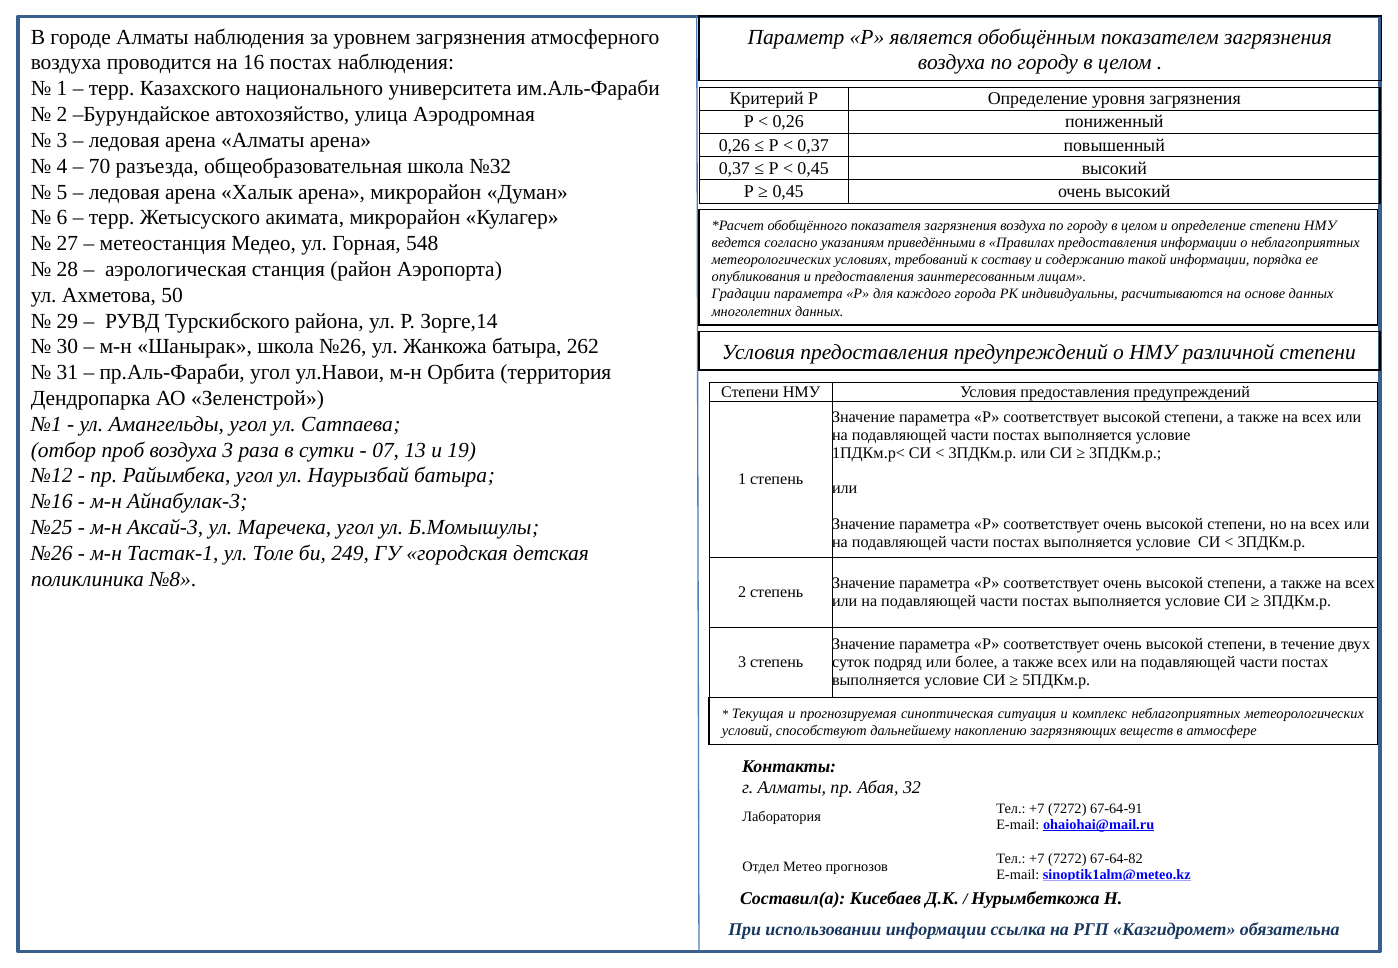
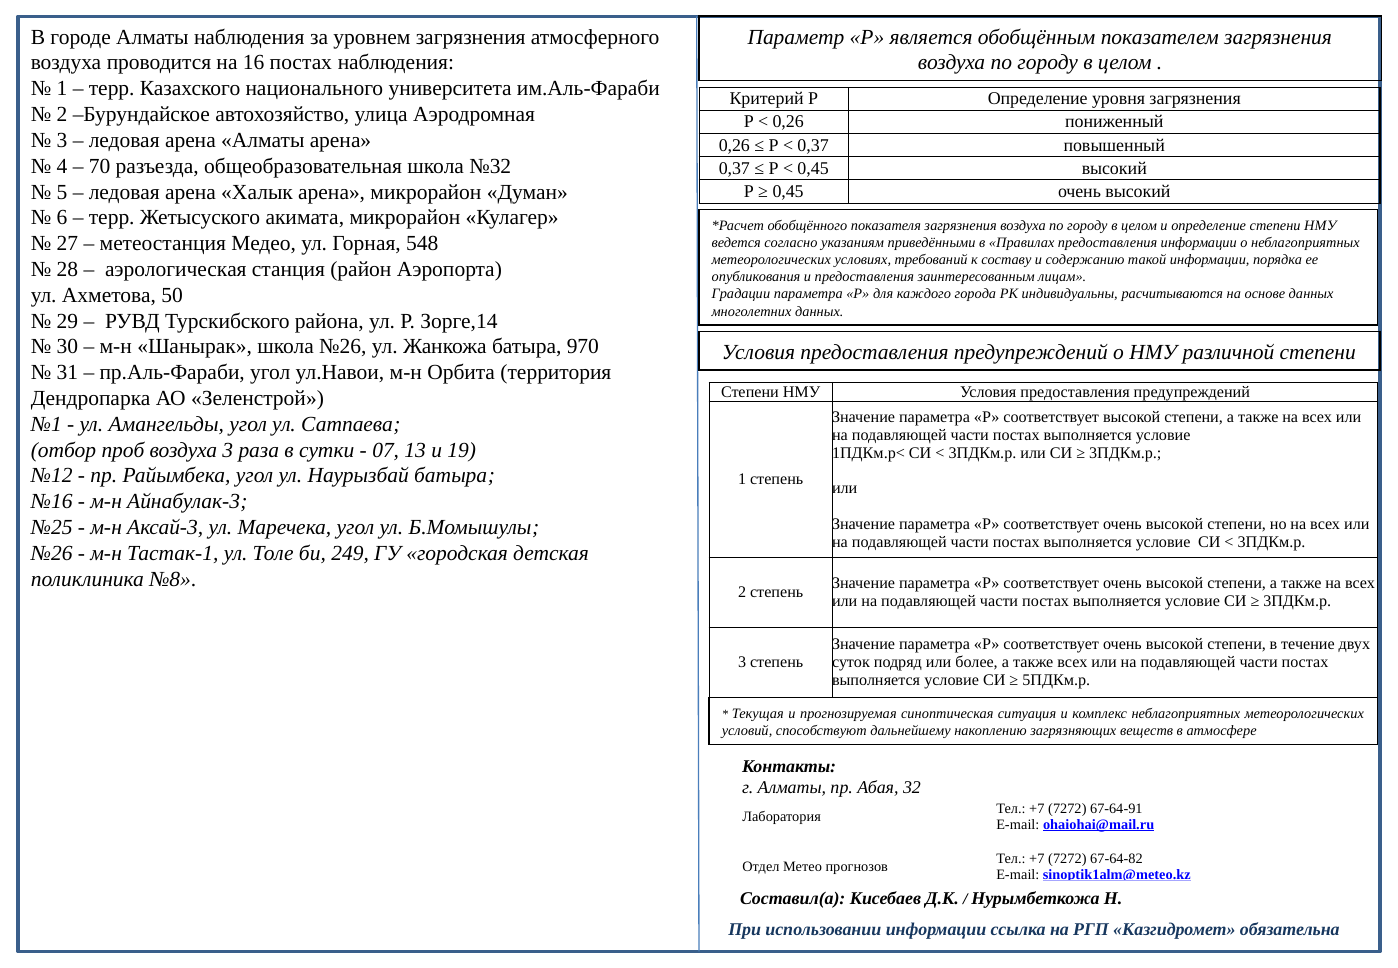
262: 262 -> 970
